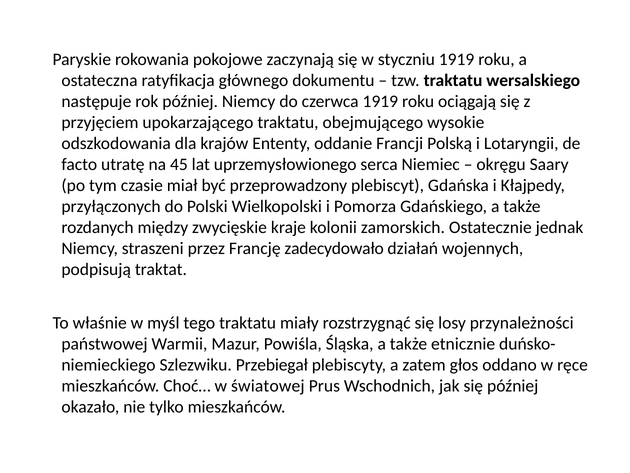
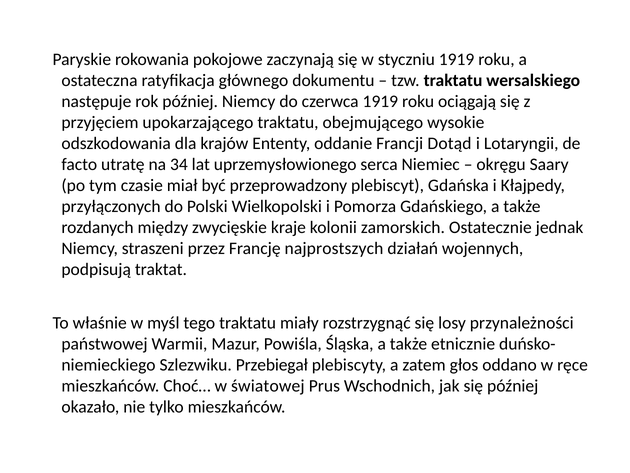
Polską: Polską -> Dotąd
45: 45 -> 34
zadecydowało: zadecydowało -> najprostszych
